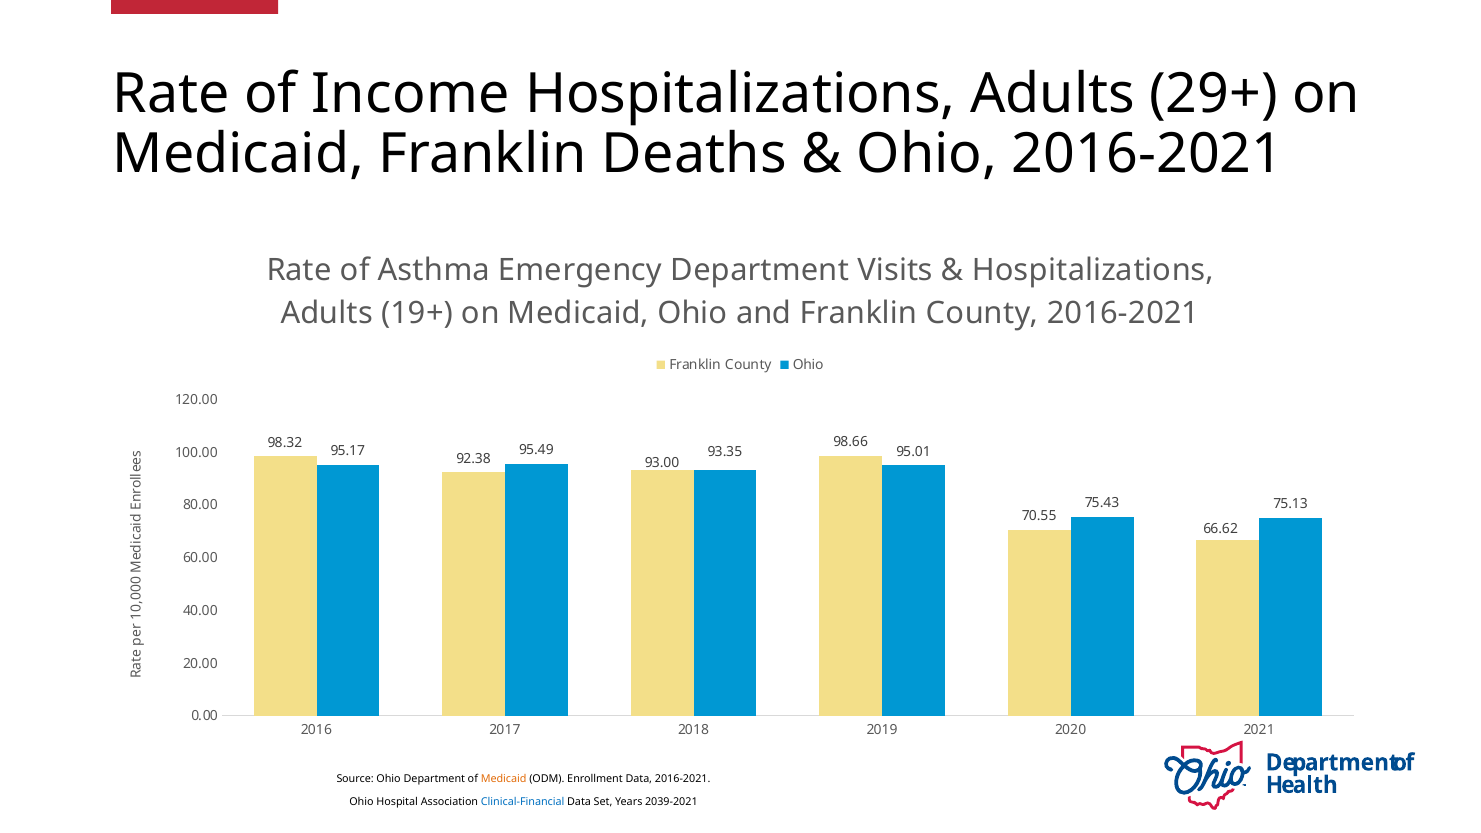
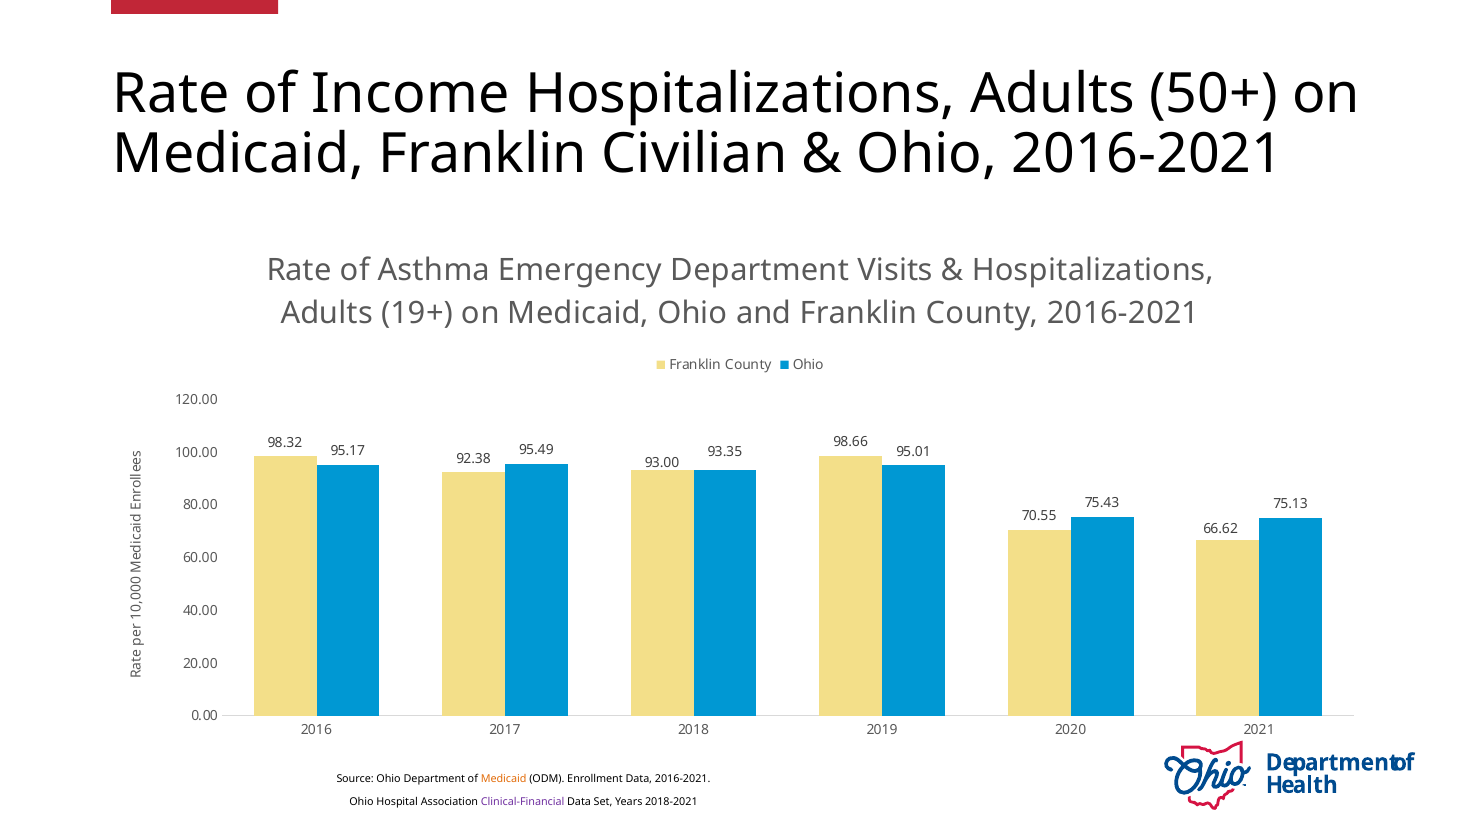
29+: 29+ -> 50+
Deaths: Deaths -> Civilian
Clinical-Financial colour: blue -> purple
2039-2021: 2039-2021 -> 2018-2021
